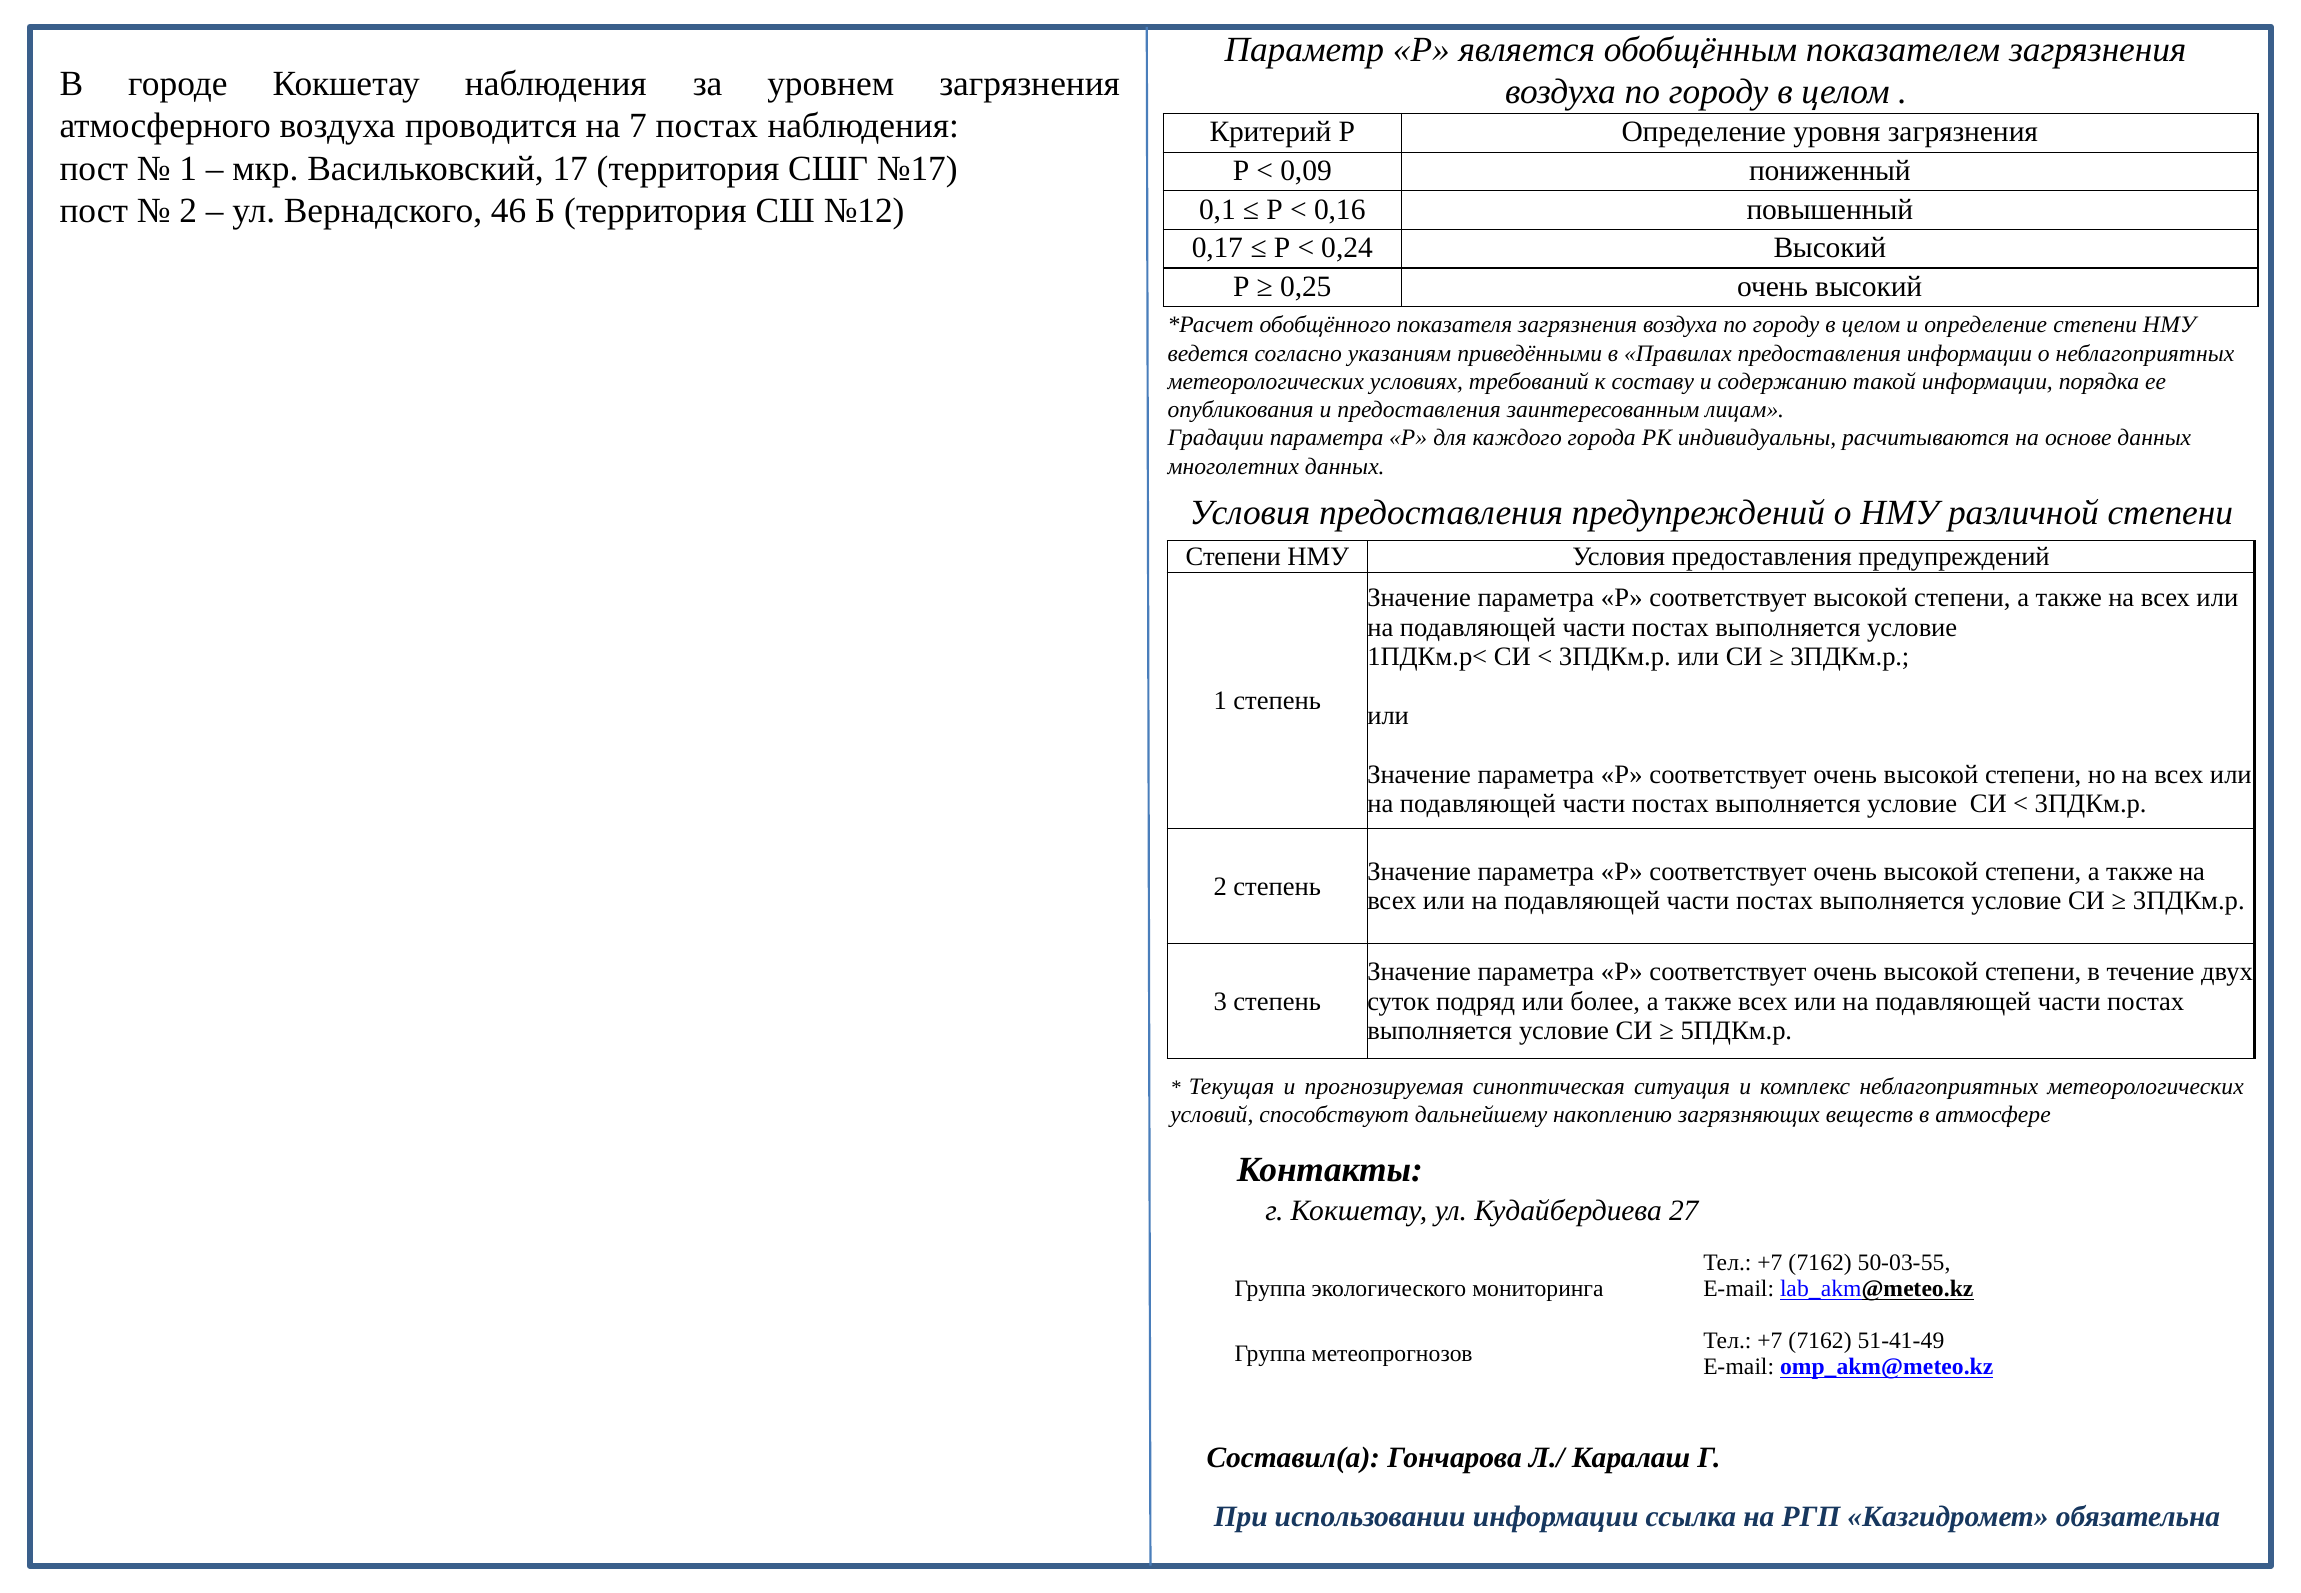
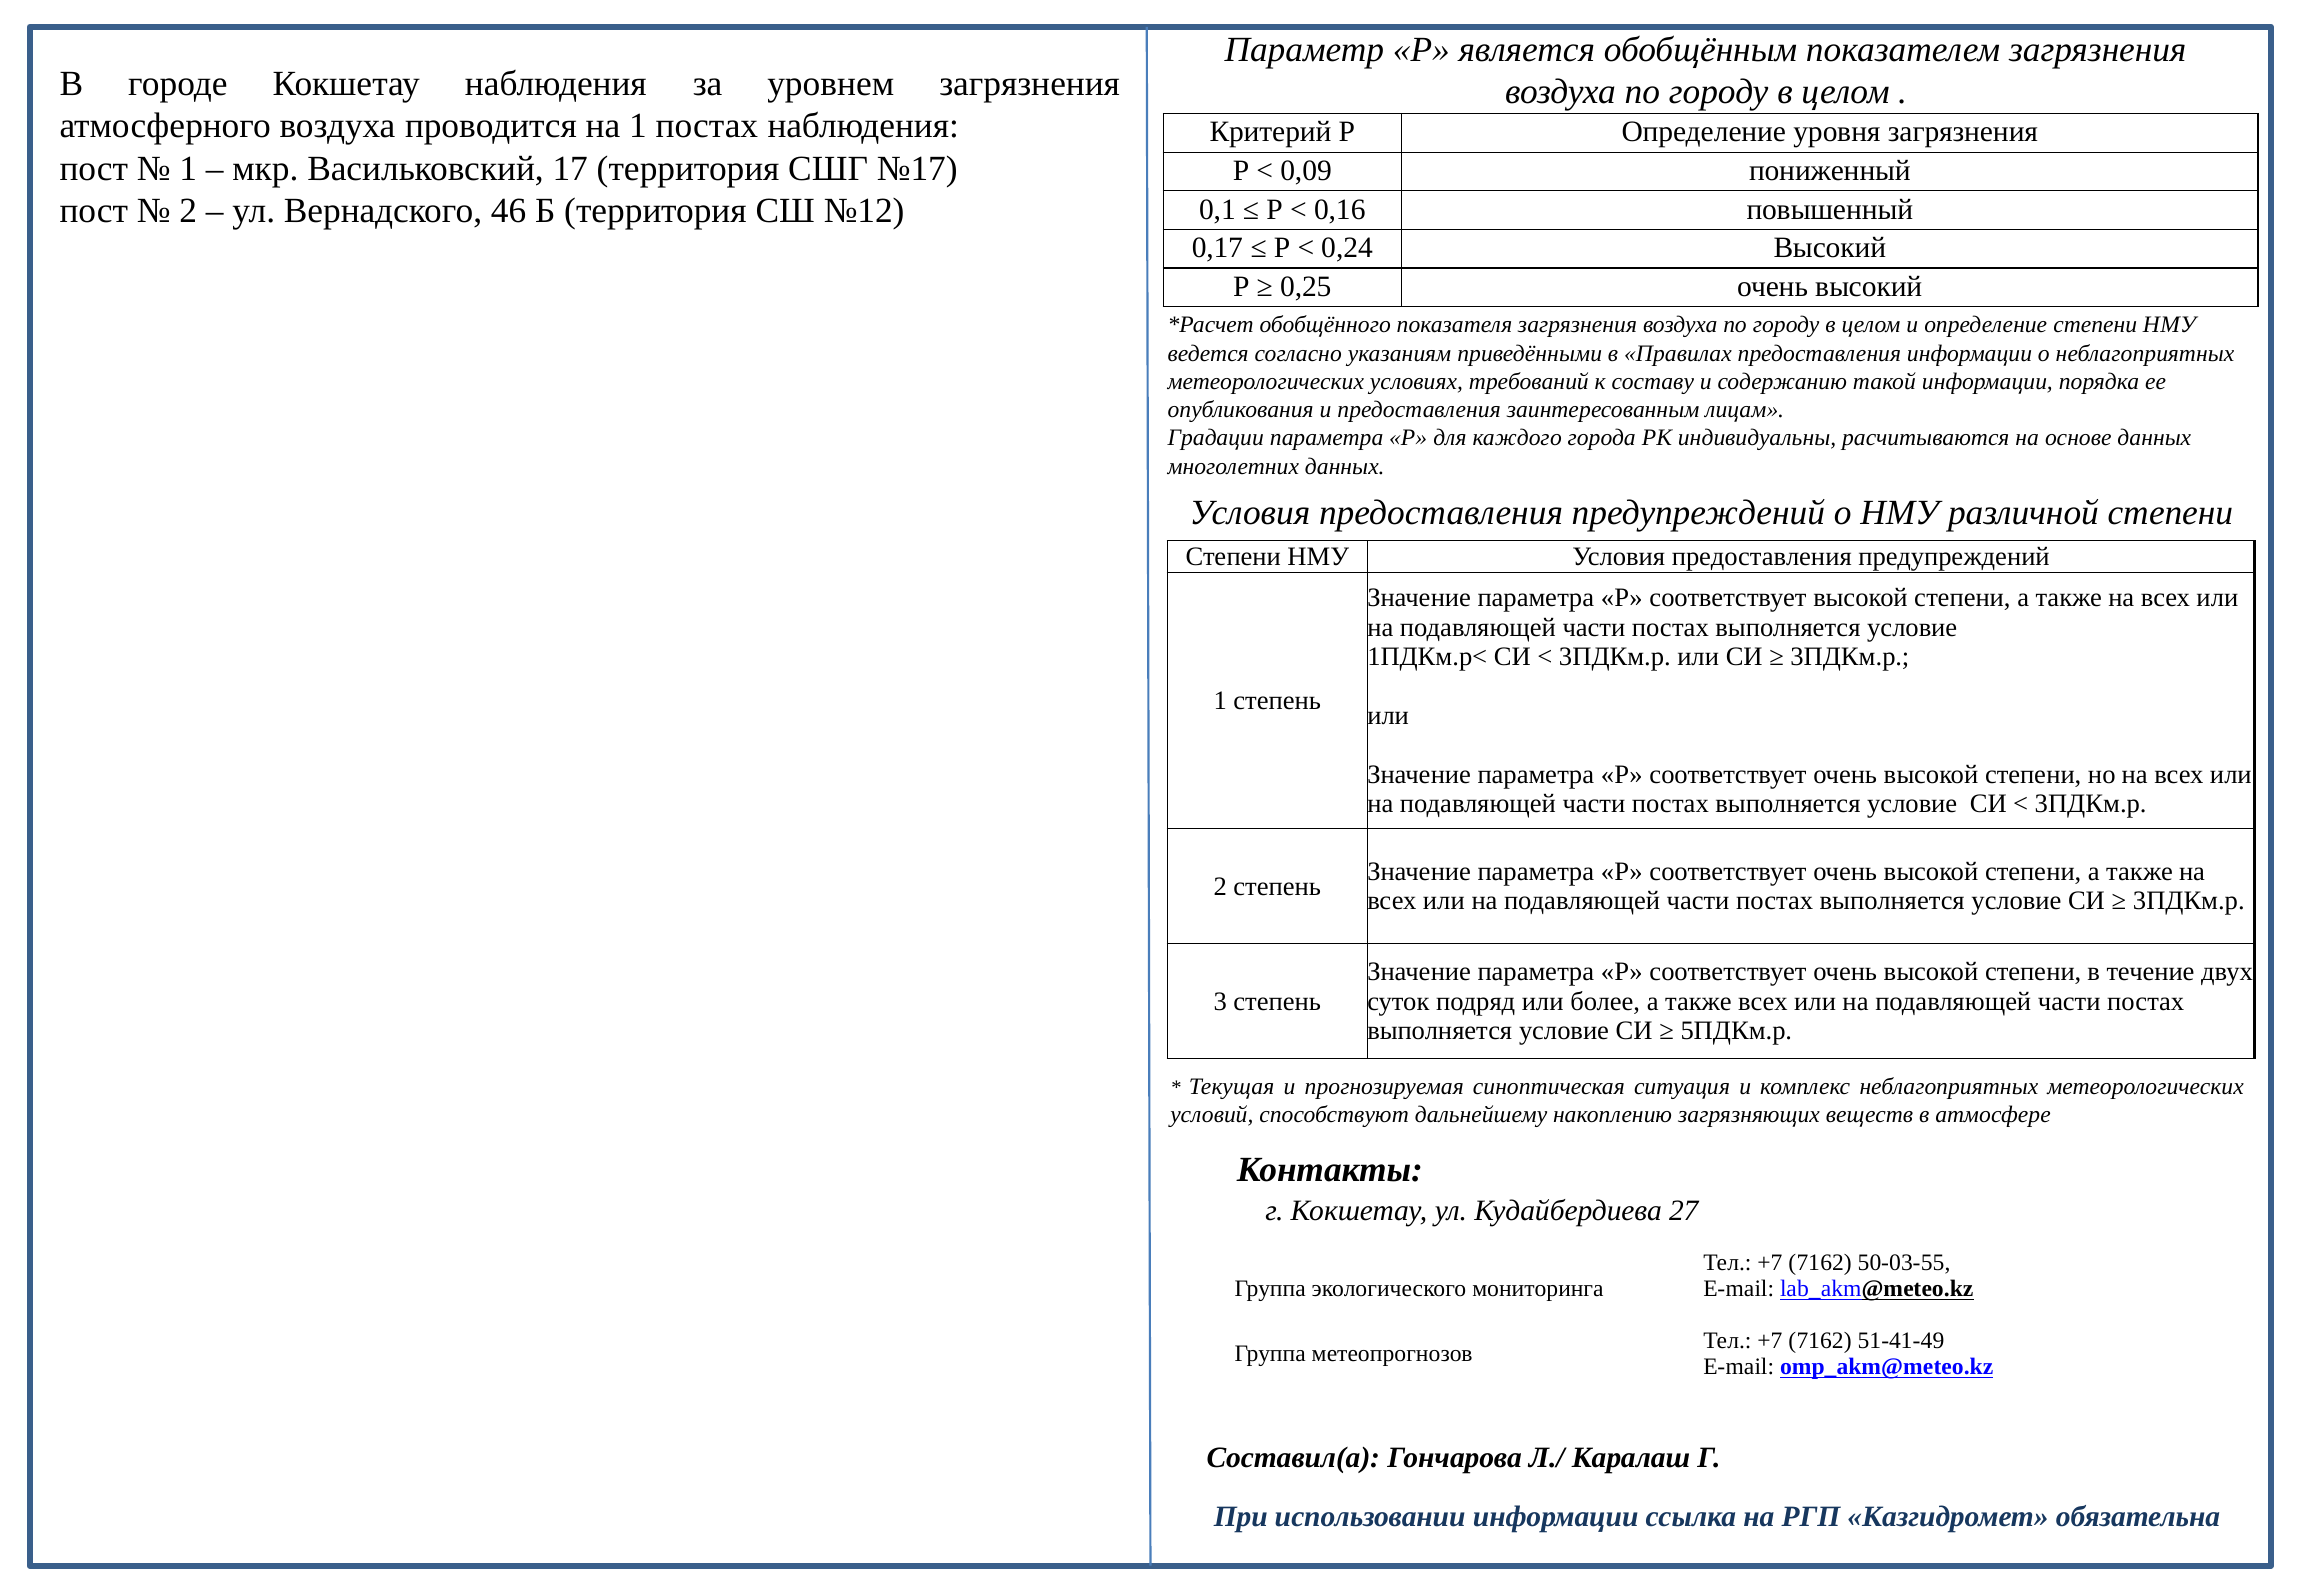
на 7: 7 -> 1
